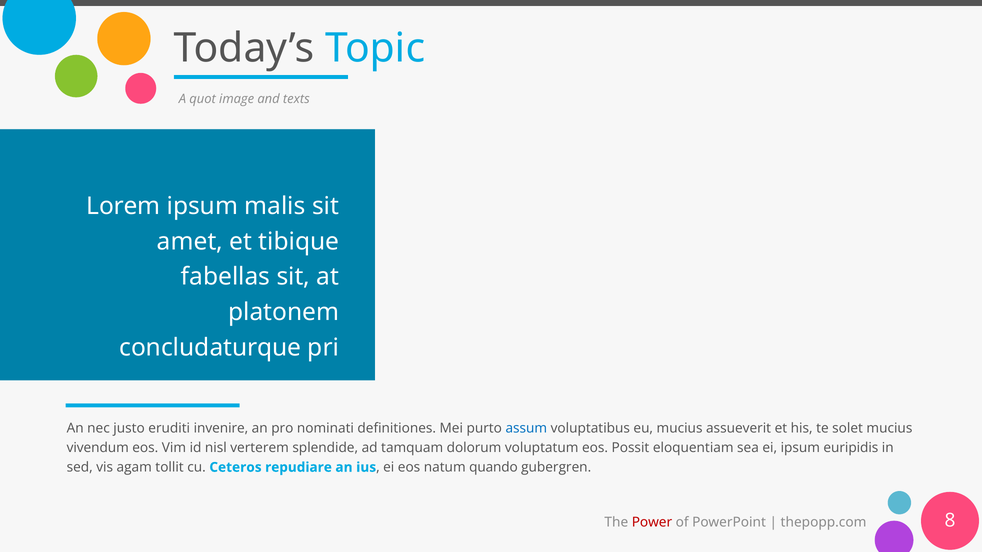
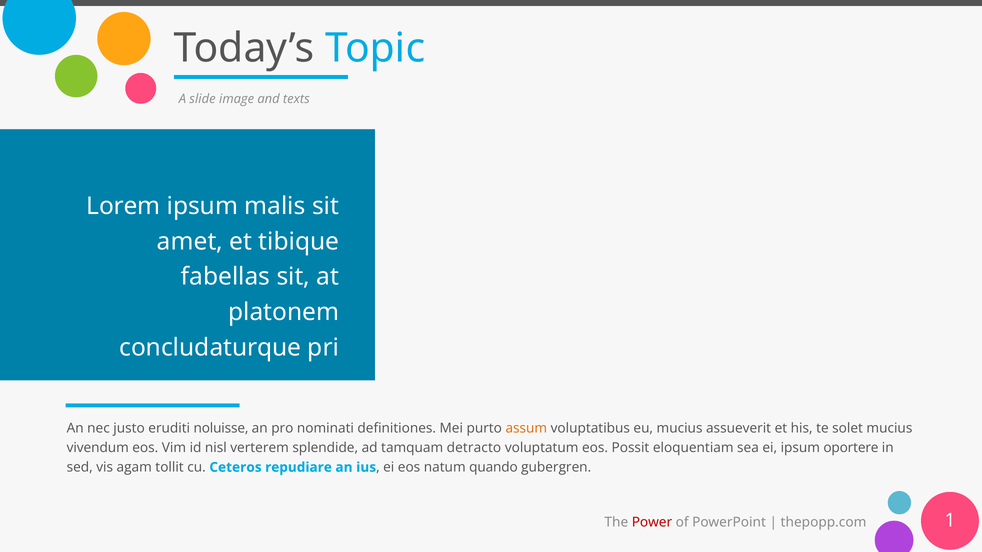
quot: quot -> slide
invenire: invenire -> noluisse
assum colour: blue -> orange
dolorum: dolorum -> detracto
euripidis: euripidis -> oportere
8: 8 -> 1
